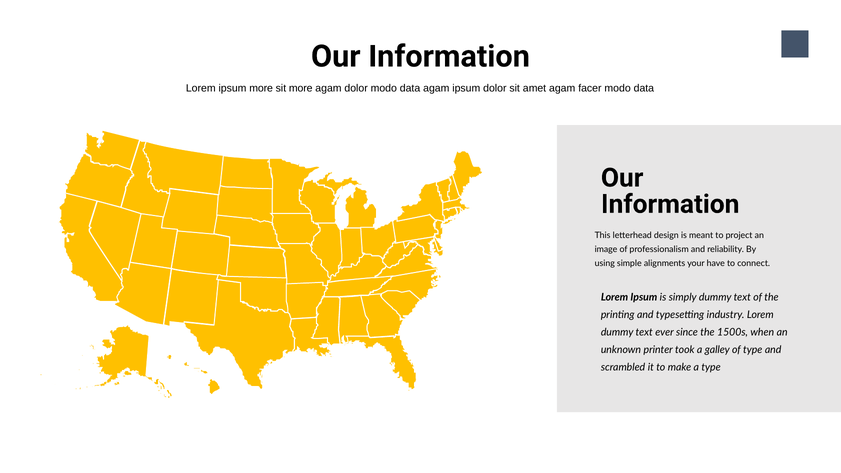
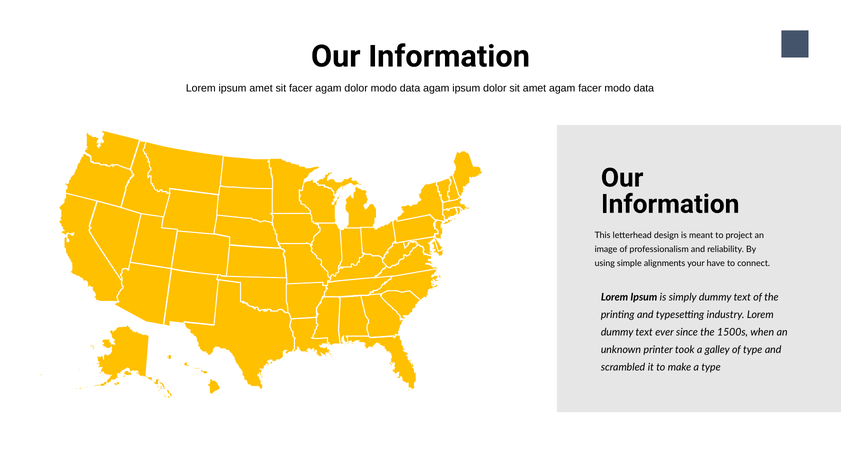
ipsum more: more -> amet
sit more: more -> facer
